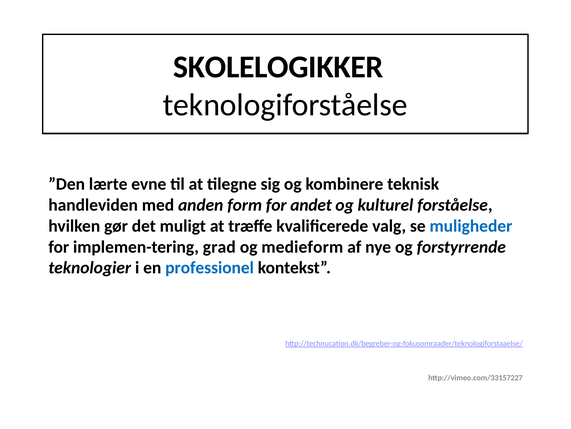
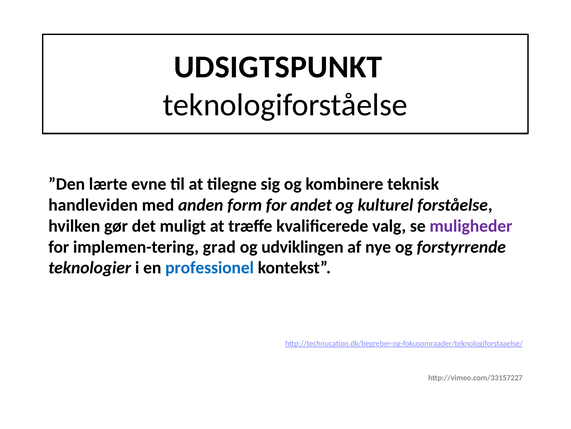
SKOLELOGIKKER: SKOLELOGIKKER -> UDSIGTSPUNKT
muligheder colour: blue -> purple
medieform: medieform -> udviklingen
